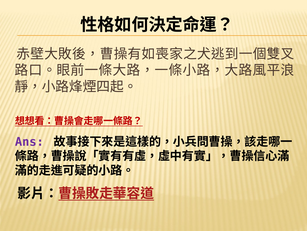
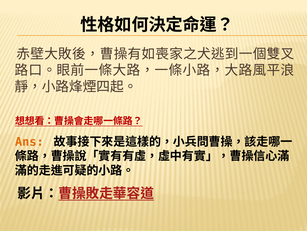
Ans colour: purple -> orange
